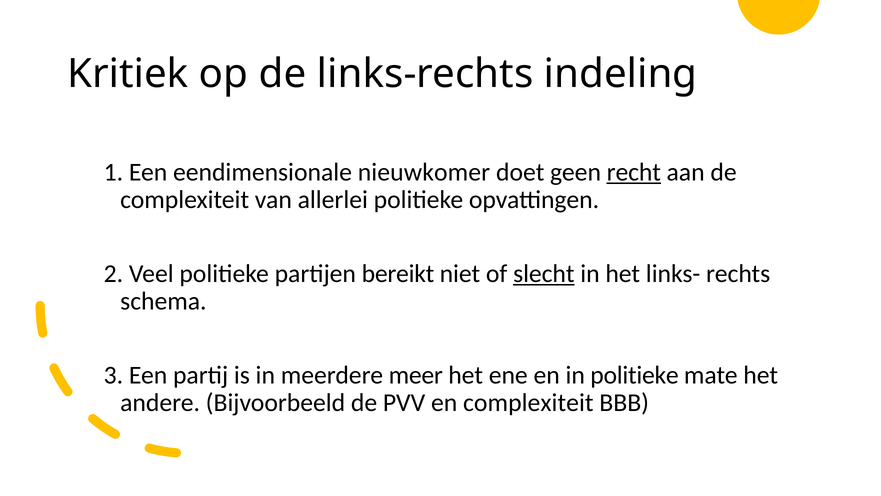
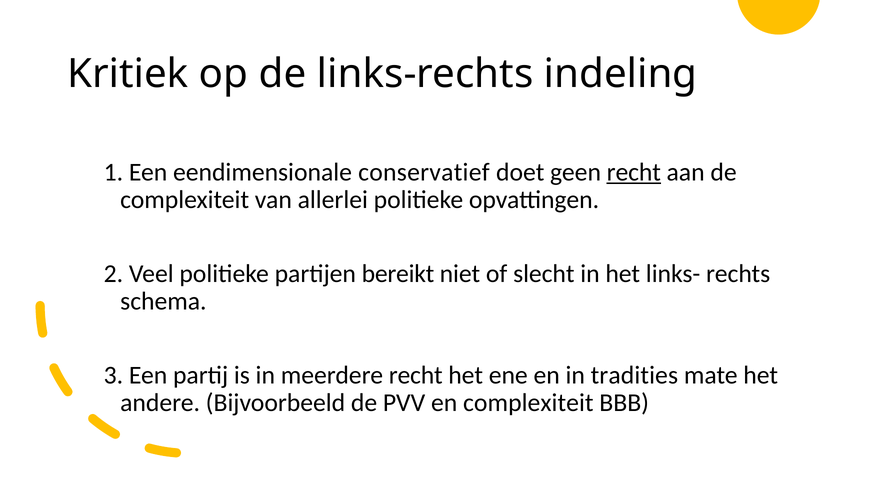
nieuwkomer: nieuwkomer -> conservatief
slecht underline: present -> none
meerdere meer: meer -> recht
in politieke: politieke -> tradities
